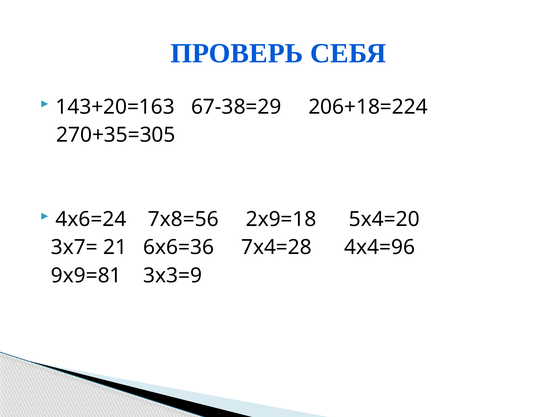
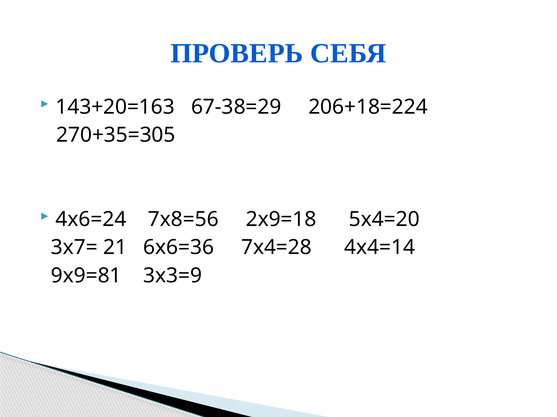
4x4=96: 4x4=96 -> 4x4=14
